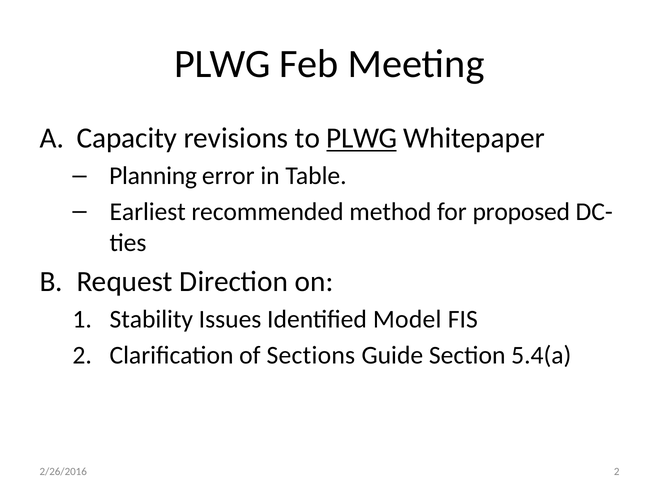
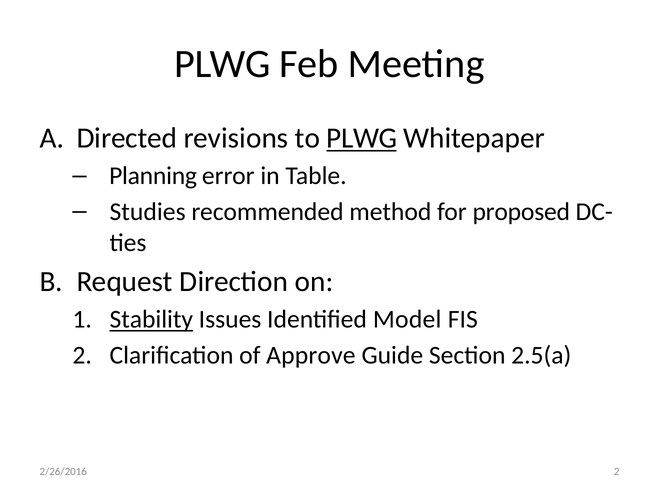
Capacity: Capacity -> Directed
Earliest: Earliest -> Studies
Stability underline: none -> present
Sections: Sections -> Approve
5.4(a: 5.4(a -> 2.5(a
